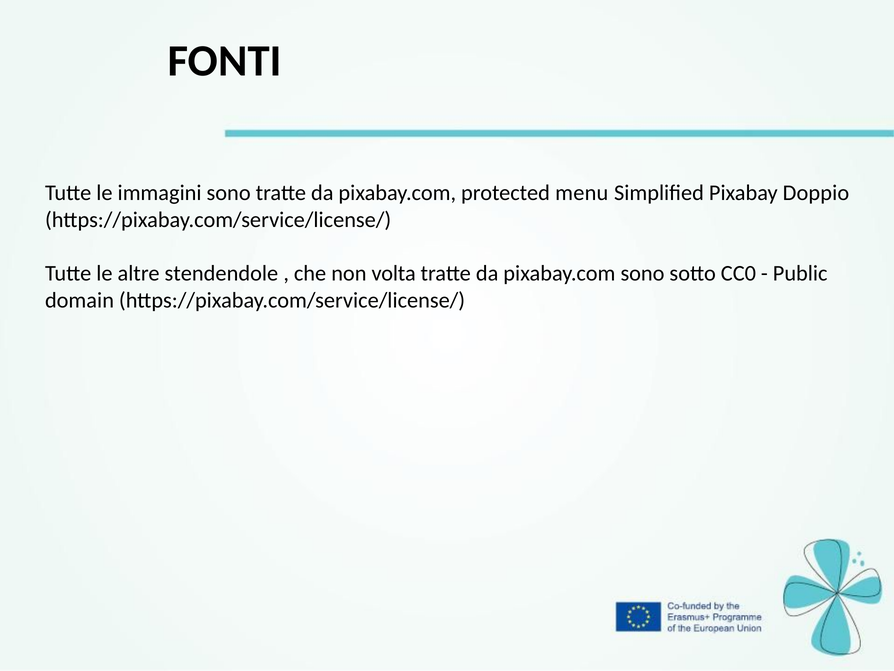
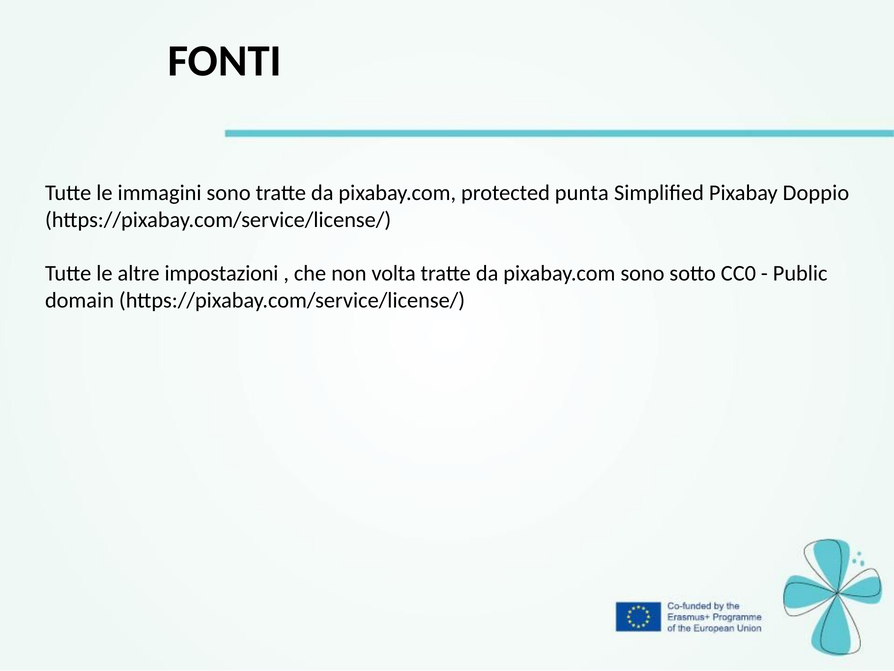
menu: menu -> punta
stendendole: stendendole -> impostazioni
